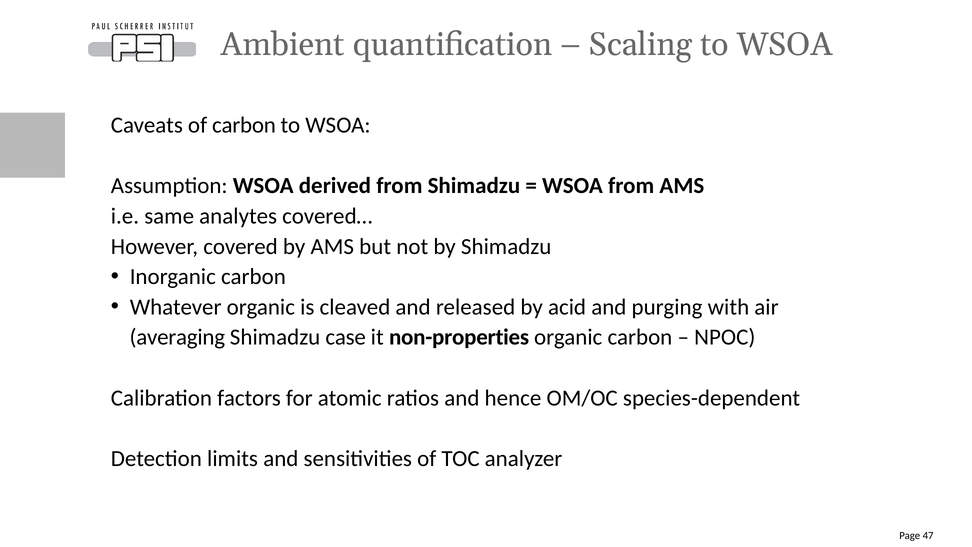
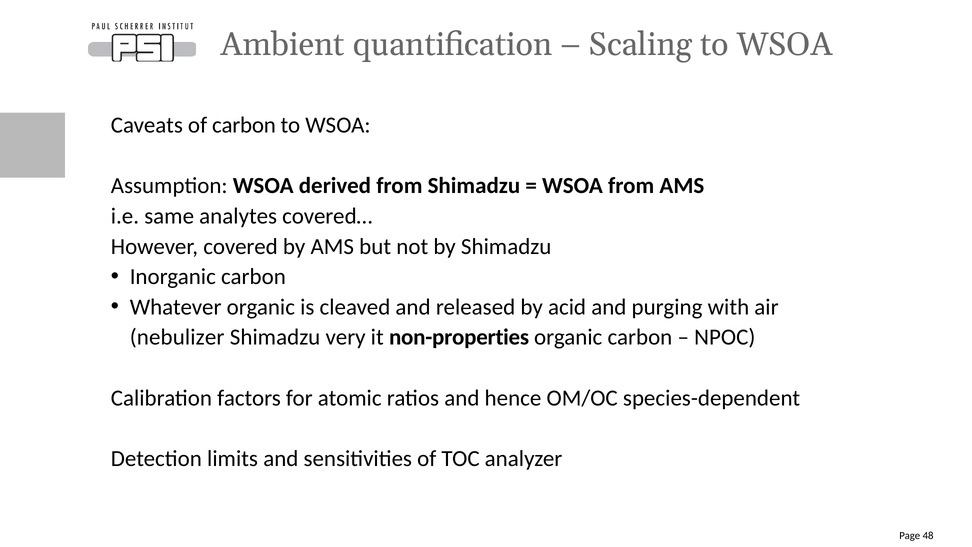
averaging: averaging -> nebulizer
case: case -> very
47: 47 -> 48
